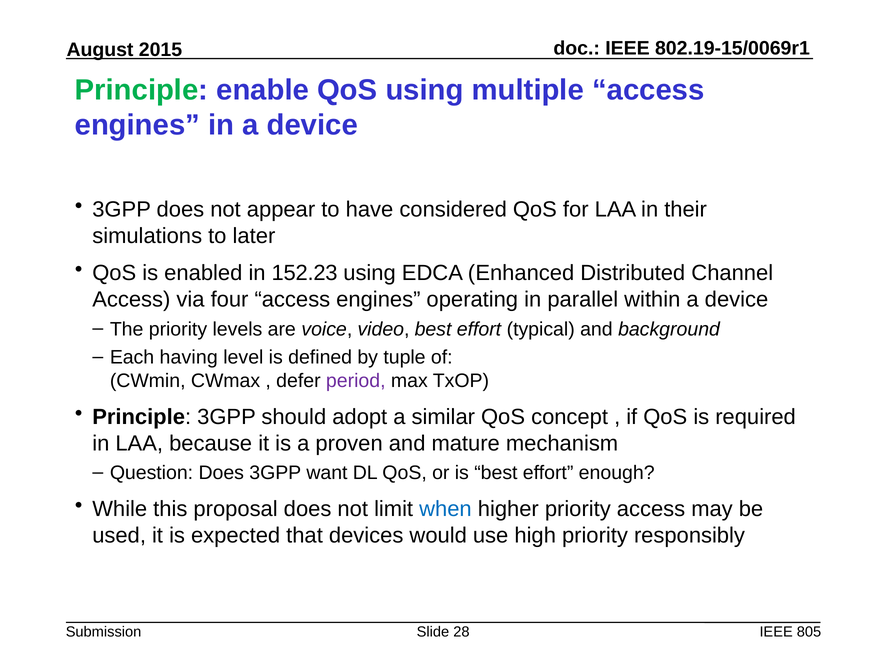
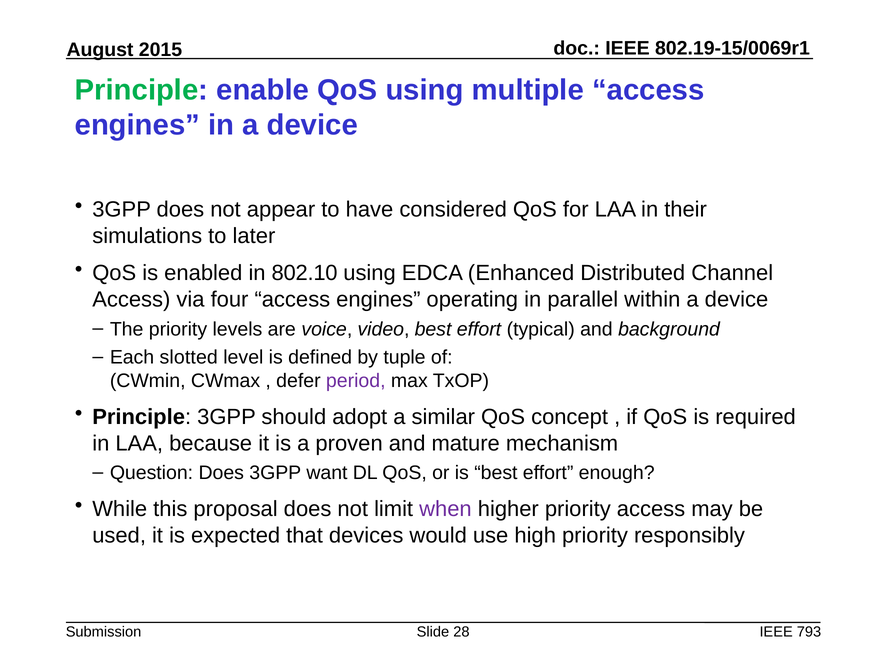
152.23: 152.23 -> 802.10
having: having -> slotted
when colour: blue -> purple
805: 805 -> 793
